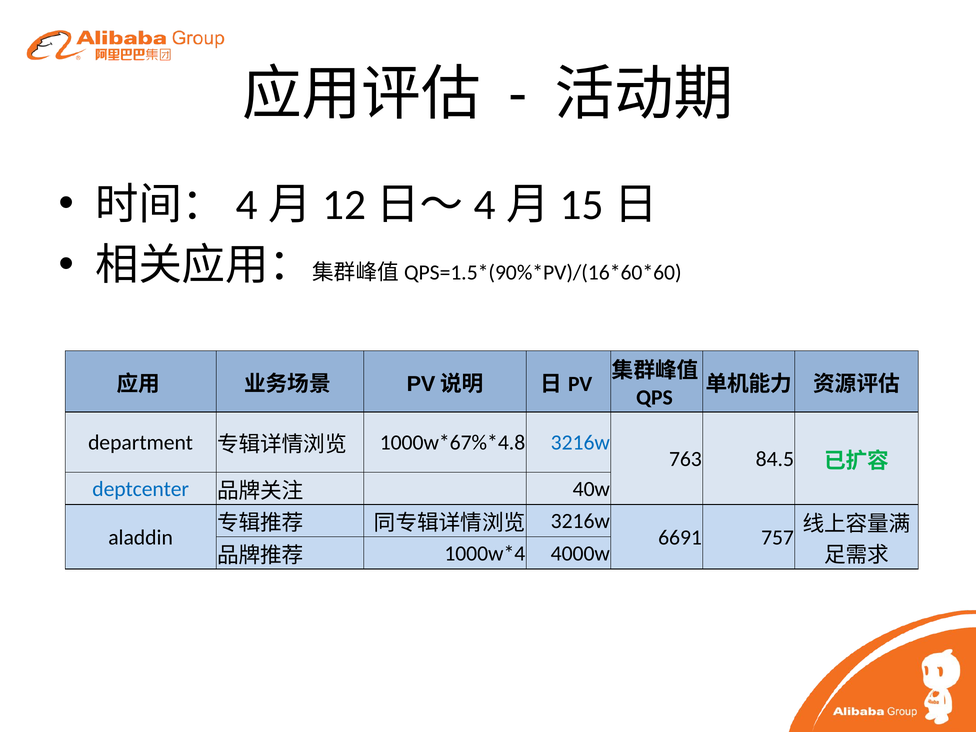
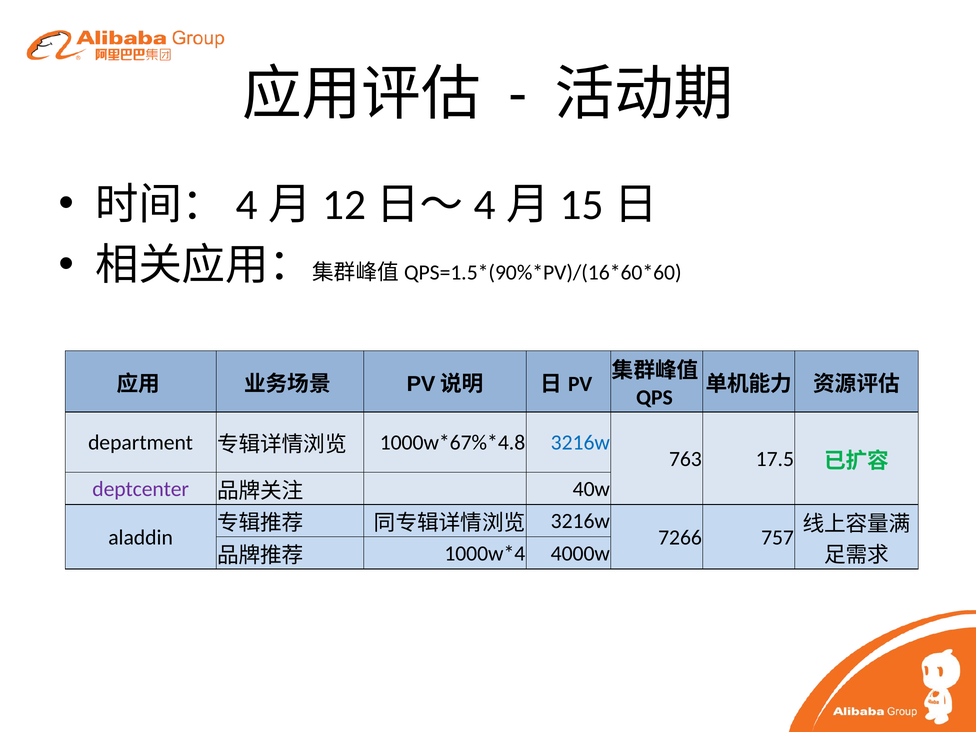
84.5: 84.5 -> 17.5
deptcenter colour: blue -> purple
6691: 6691 -> 7266
